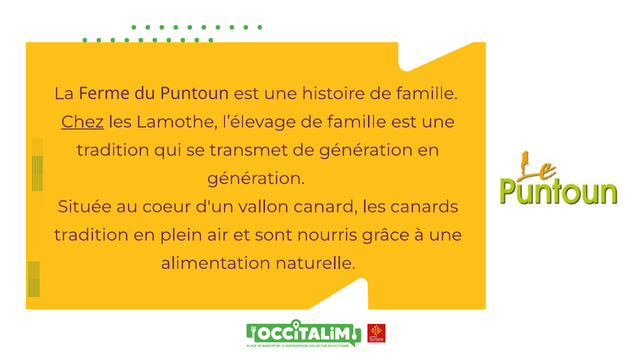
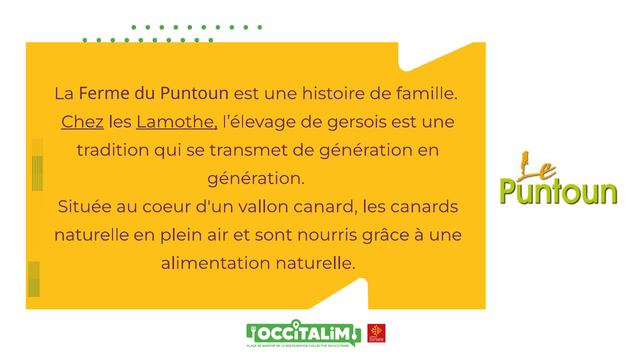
Lamothe underline: none -> present
l’élevage de famille: famille -> gersois
tradition at (91, 235): tradition -> naturelle
